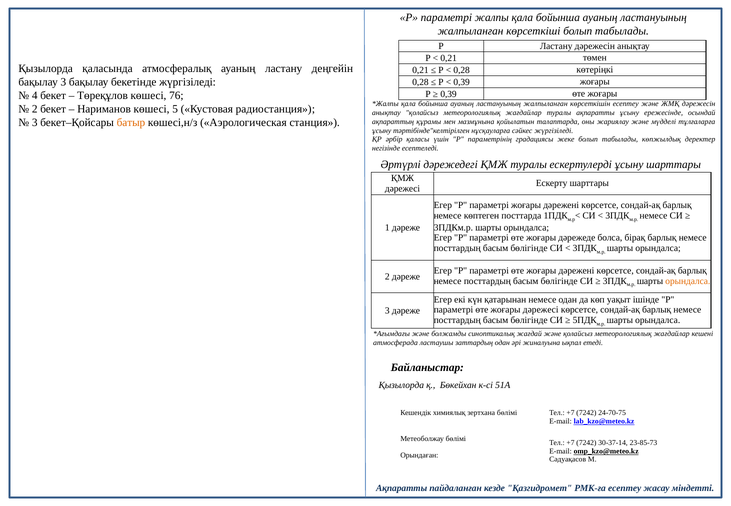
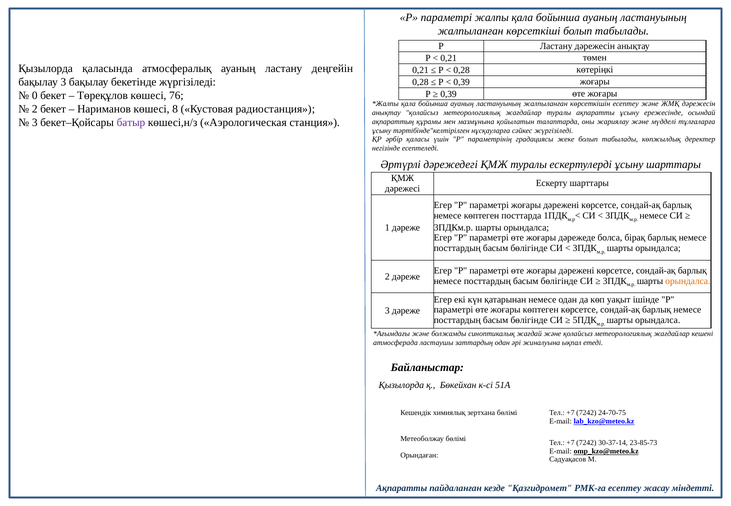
4: 4 -> 0
5: 5 -> 8
батыр colour: orange -> purple
жоғары дәрежесі: дәрежесі -> көптеген
